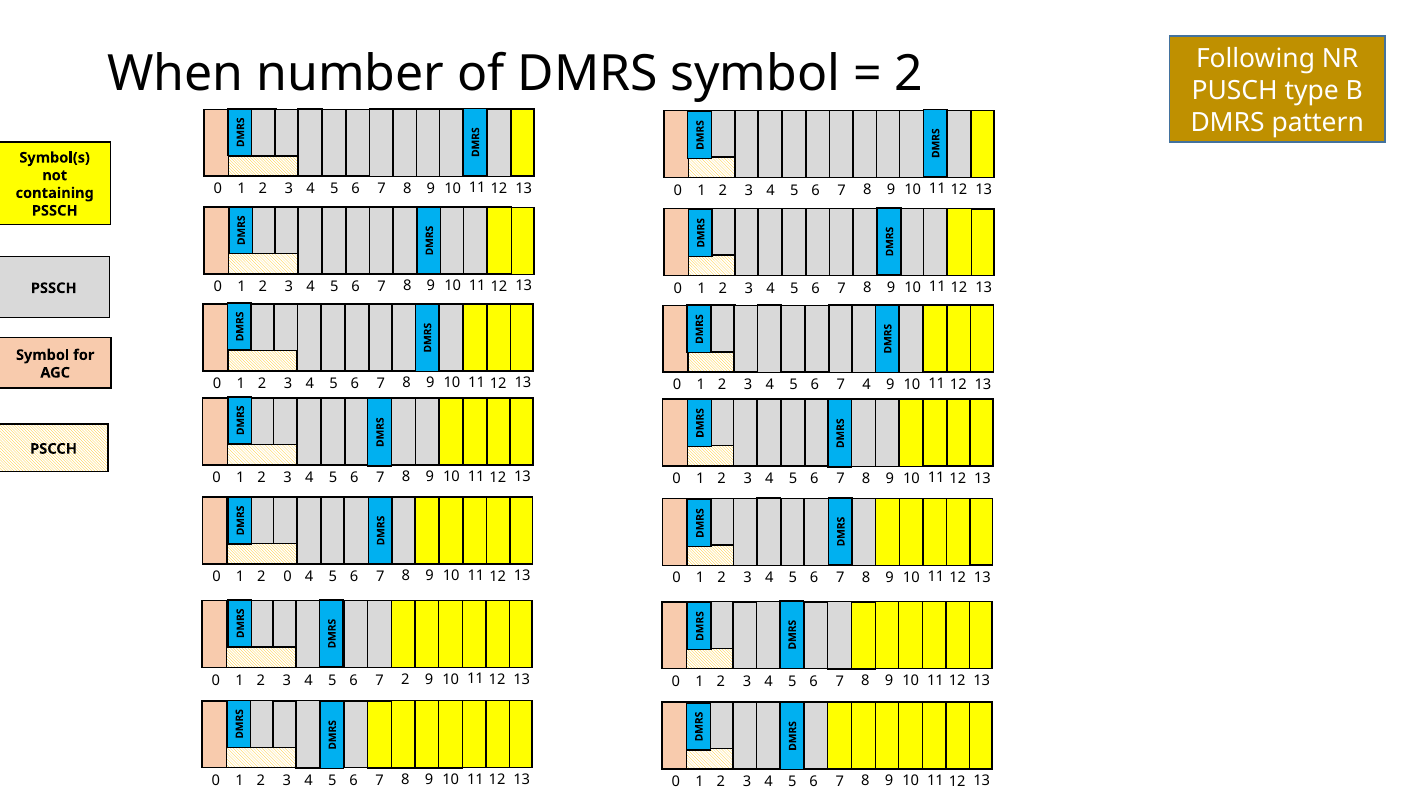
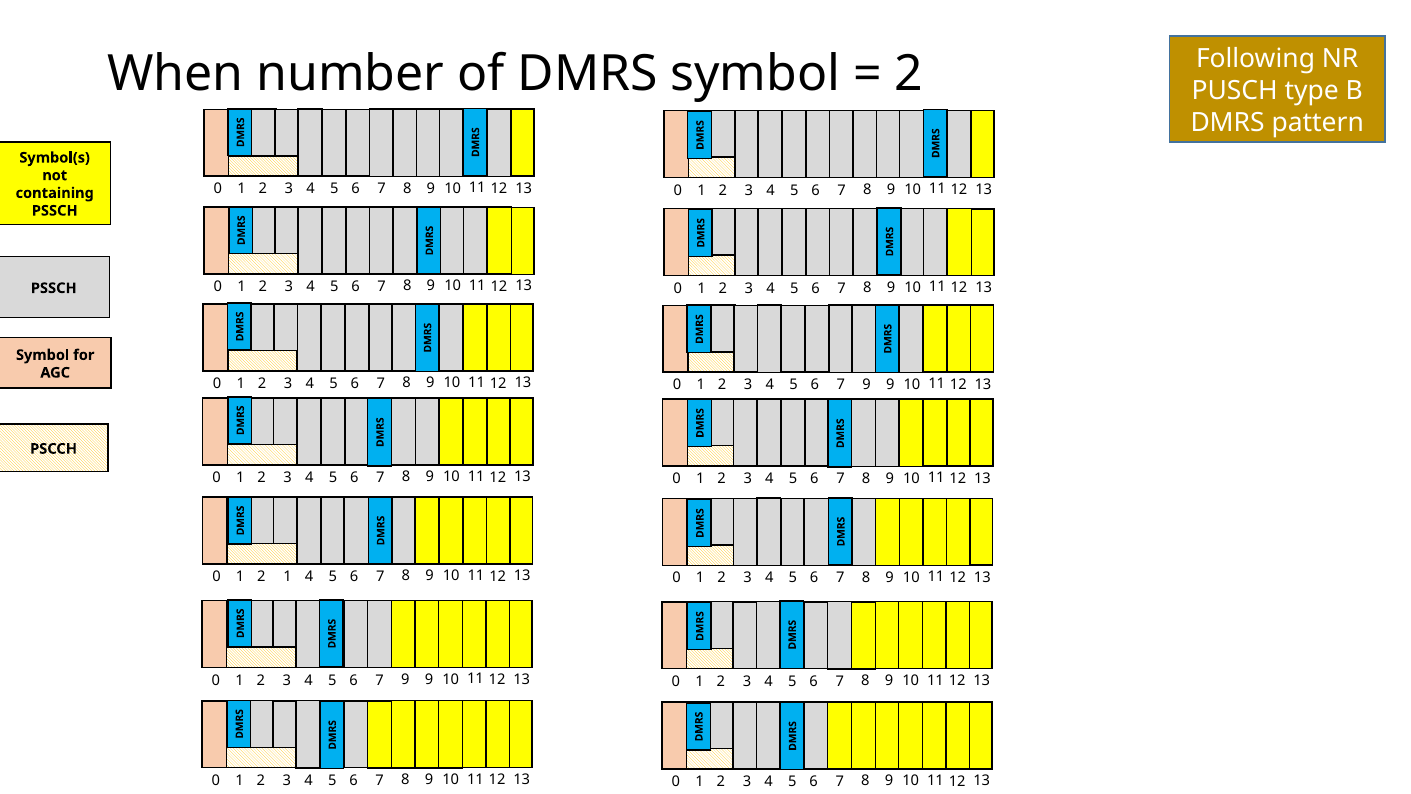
4 at (867, 384): 4 -> 9
1 2 0: 0 -> 1
2 at (405, 679): 2 -> 9
